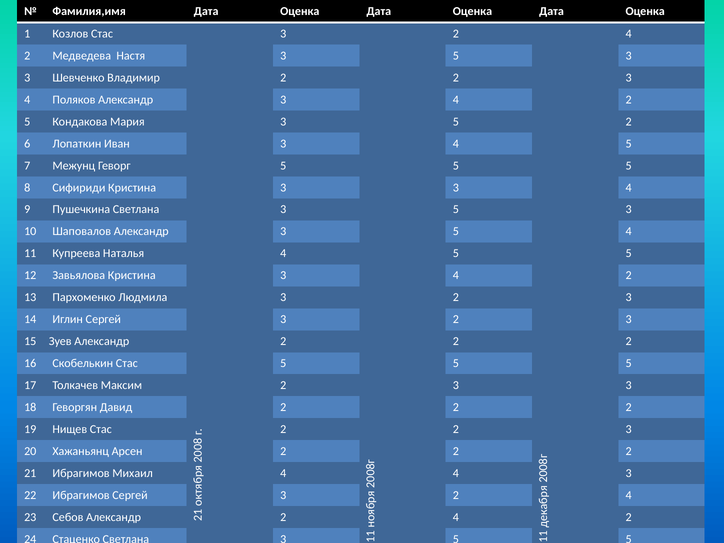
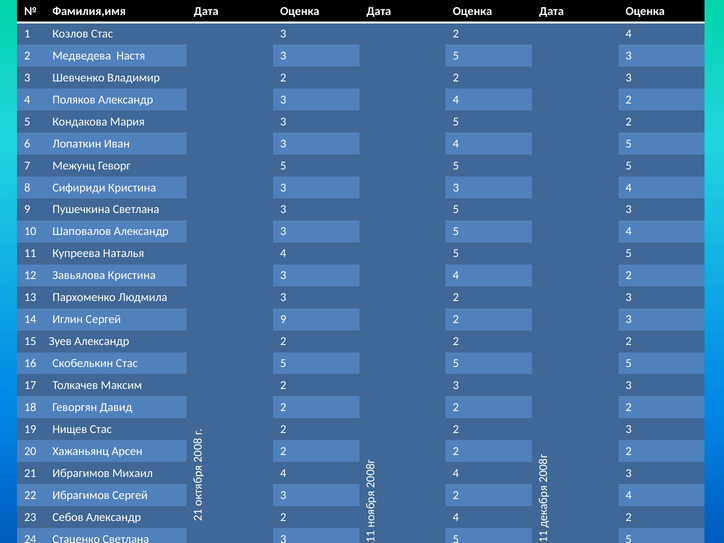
Иглин Сергей 3: 3 -> 9
